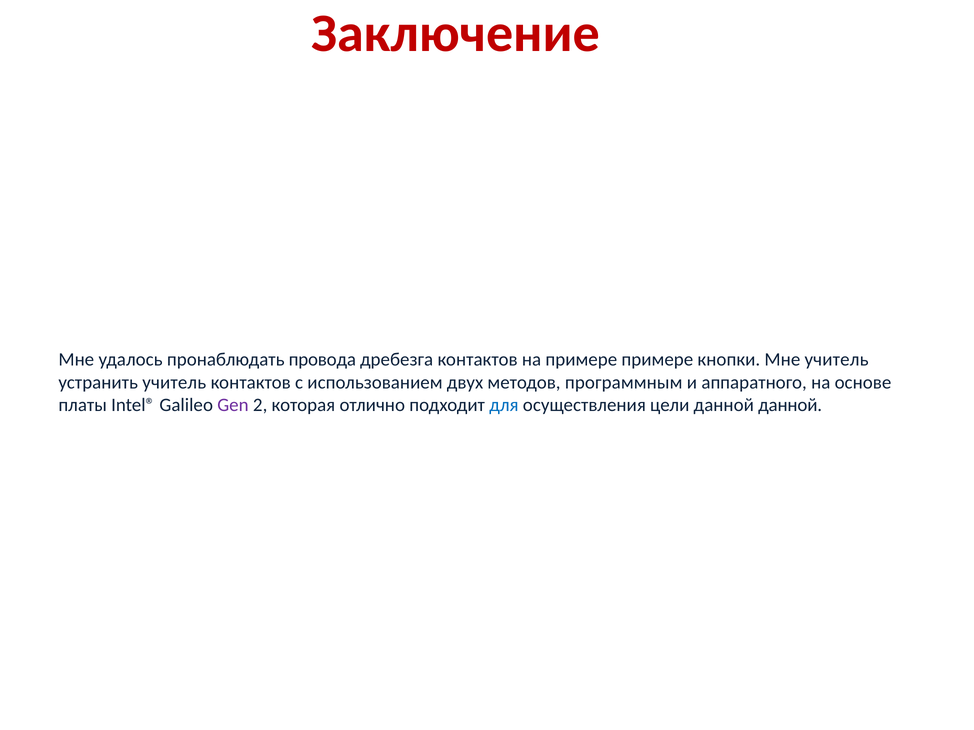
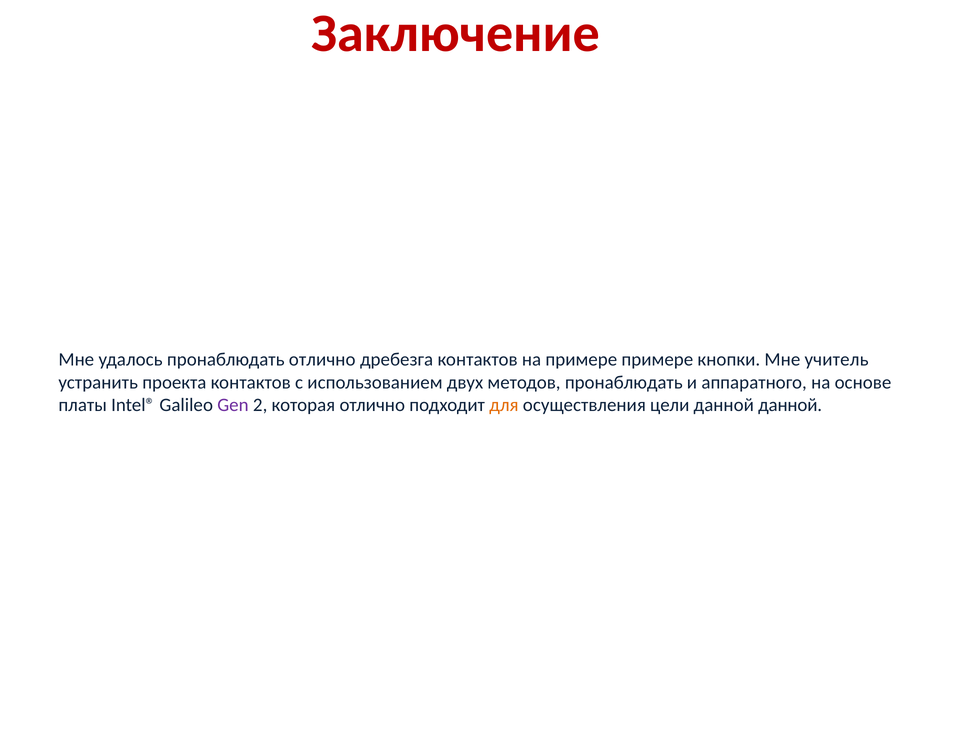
пронаблюдать провода: провода -> отлично
устранить учитель: учитель -> проекта
методов программным: программным -> пронаблюдать
для colour: blue -> orange
